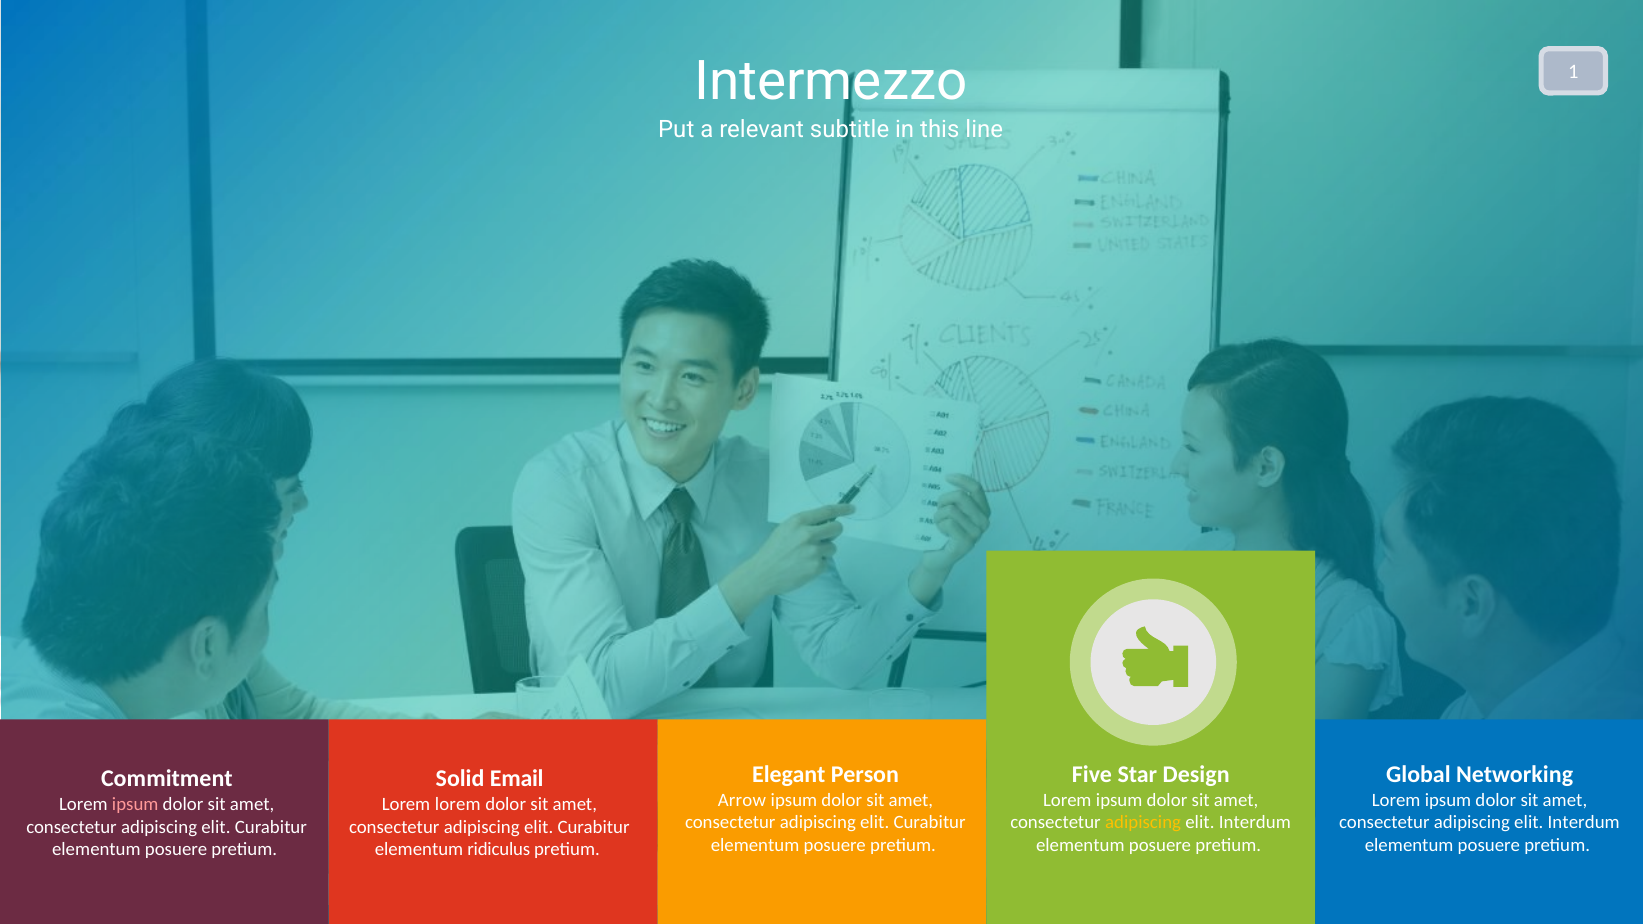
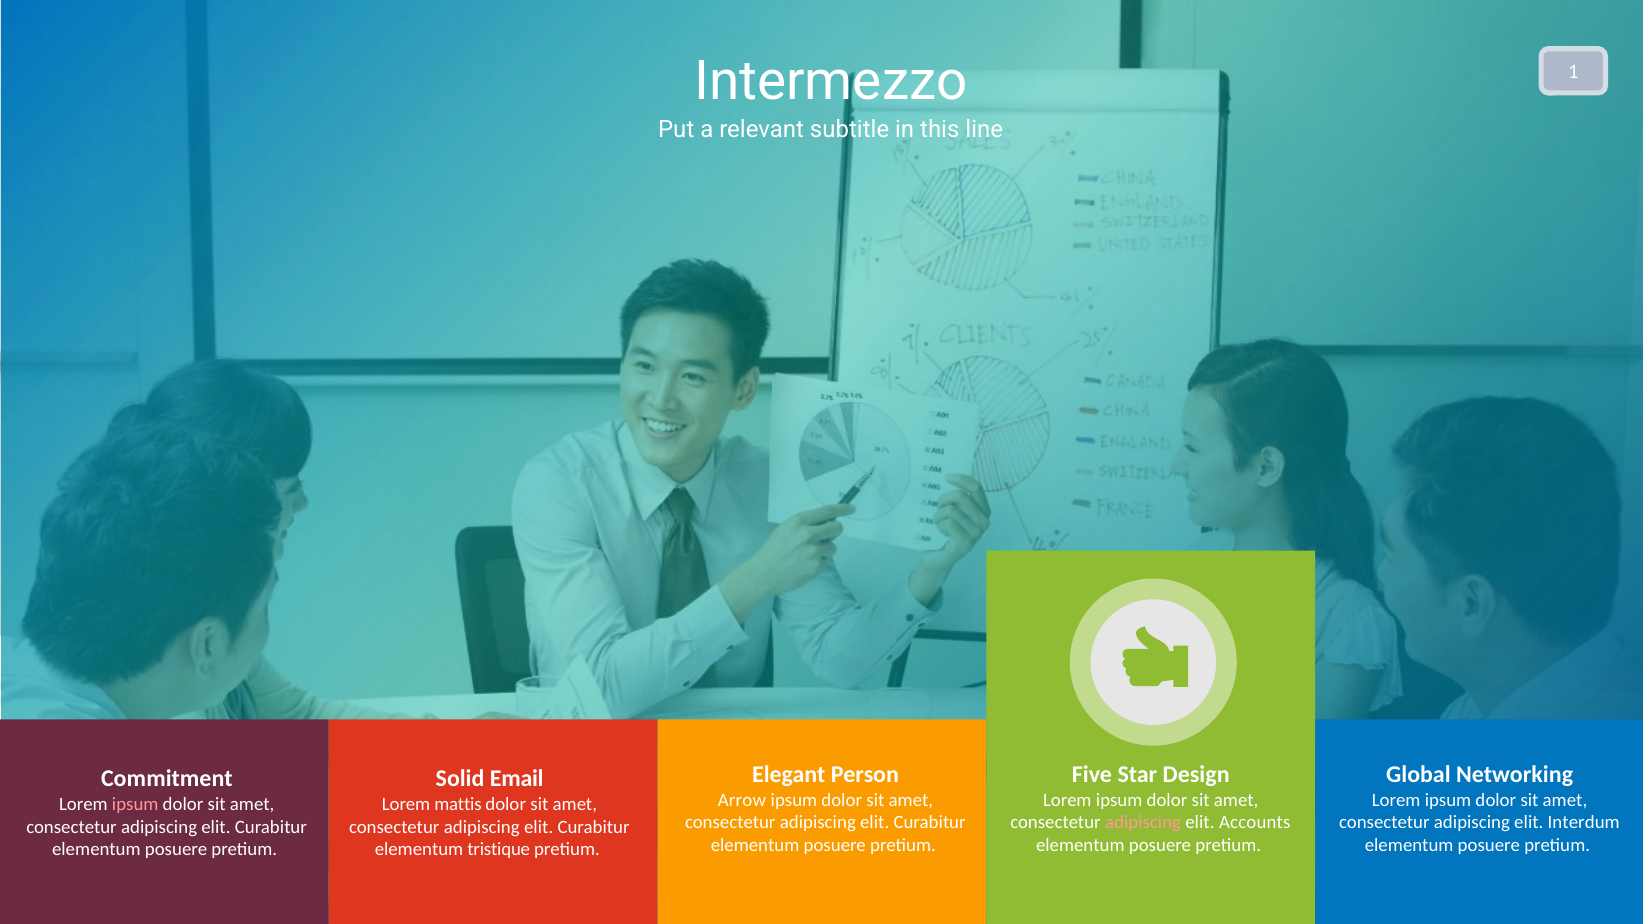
Lorem lorem: lorem -> mattis
adipiscing at (1143, 823) colour: yellow -> pink
Interdum at (1255, 823): Interdum -> Accounts
ridiculus: ridiculus -> tristique
